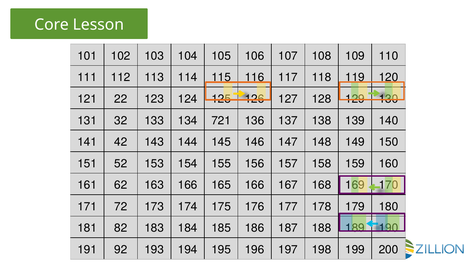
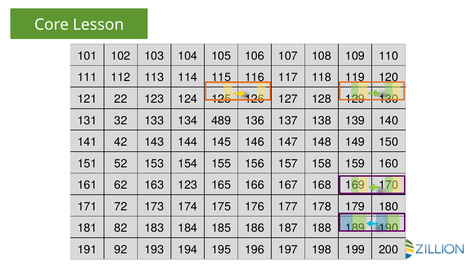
721: 721 -> 489
163 166: 166 -> 123
